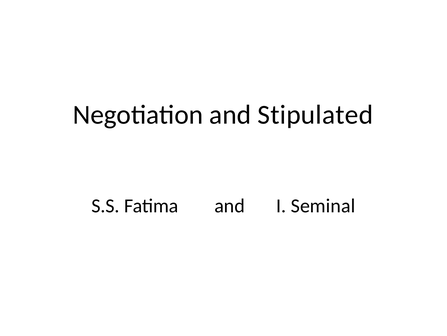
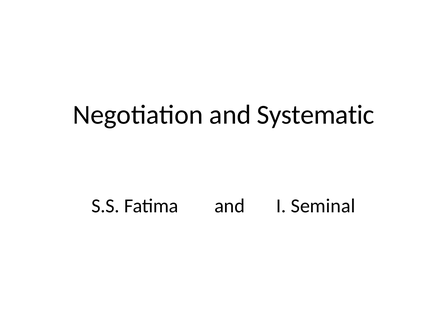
Stipulated: Stipulated -> Systematic
